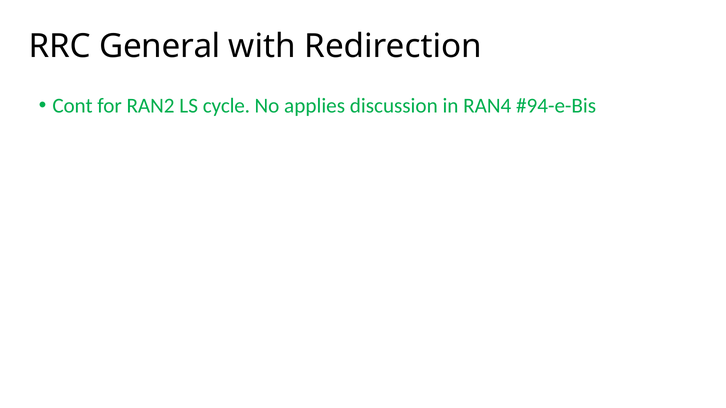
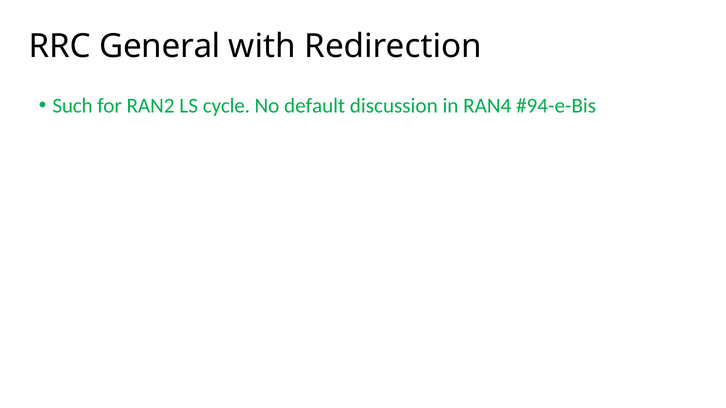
Cont: Cont -> Such
applies: applies -> default
